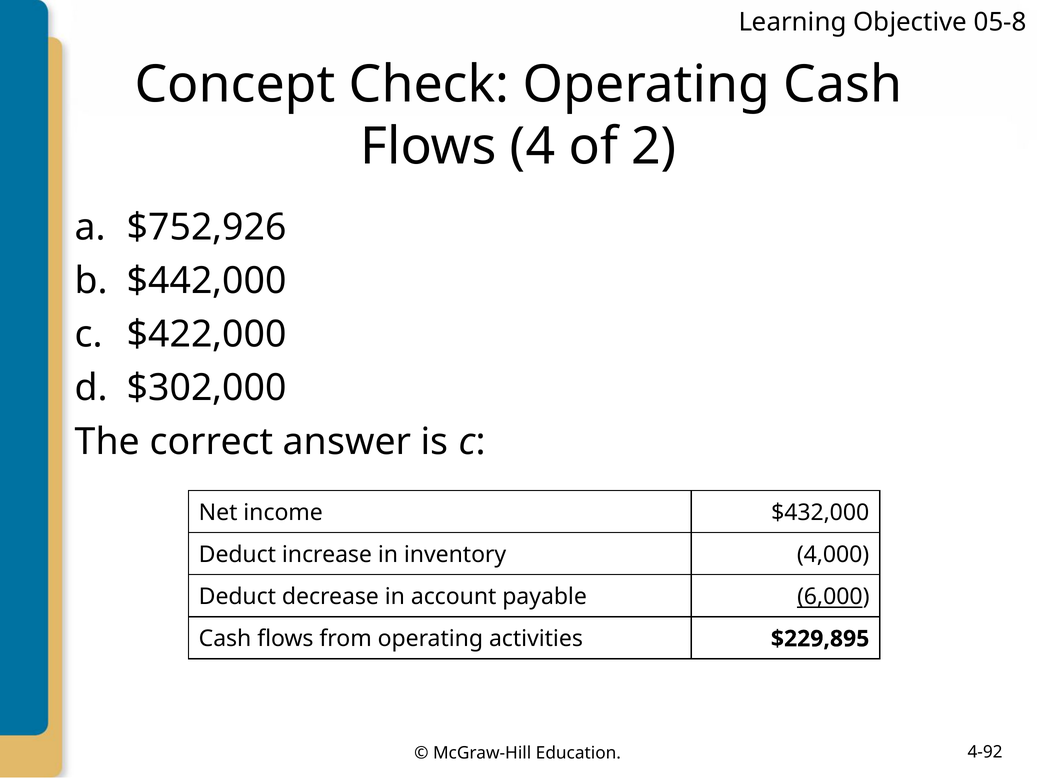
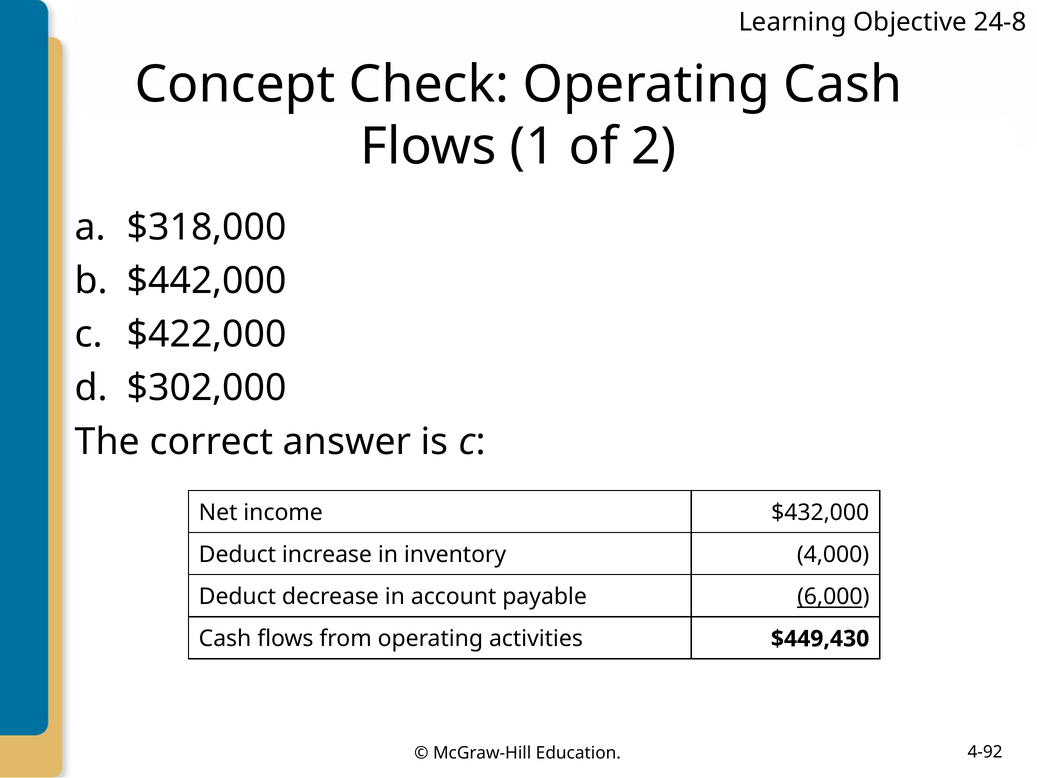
05-8: 05-8 -> 24-8
4: 4 -> 1
$752,926: $752,926 -> $318,000
$229,895: $229,895 -> $449,430
